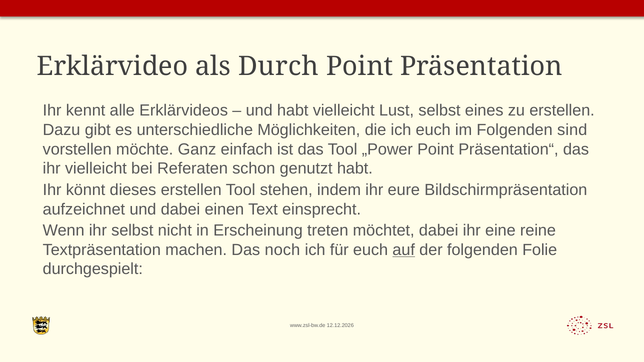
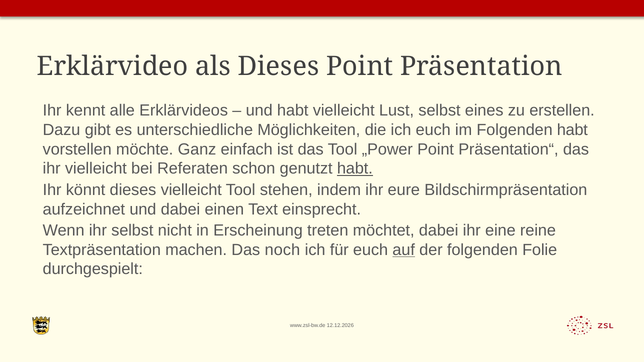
als Durch: Durch -> Dieses
Folgenden sind: sind -> habt
habt at (355, 169) underline: none -> present
dieses erstellen: erstellen -> vielleicht
